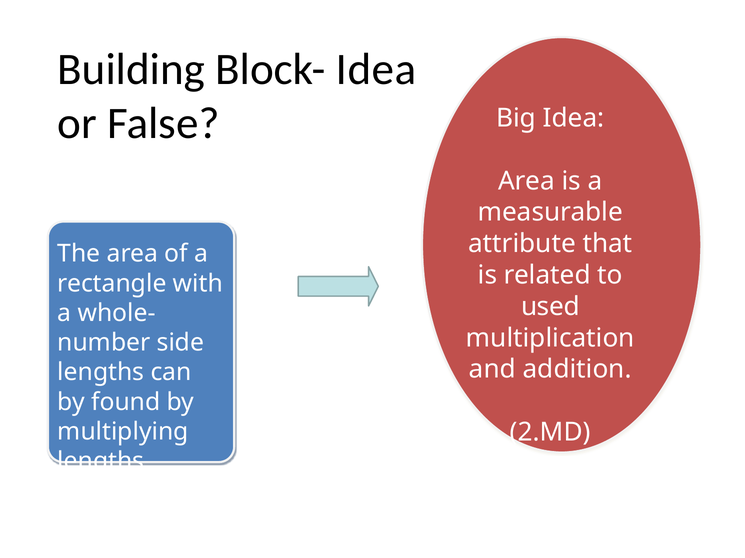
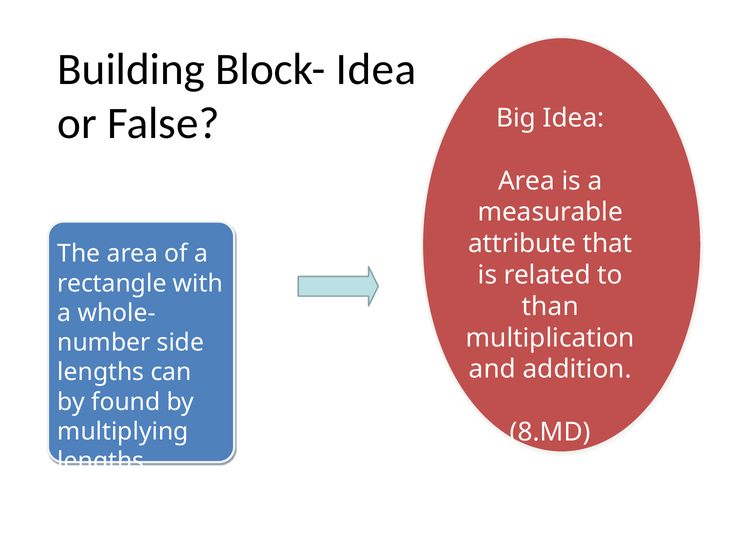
used: used -> than
2.MD: 2.MD -> 8.MD
